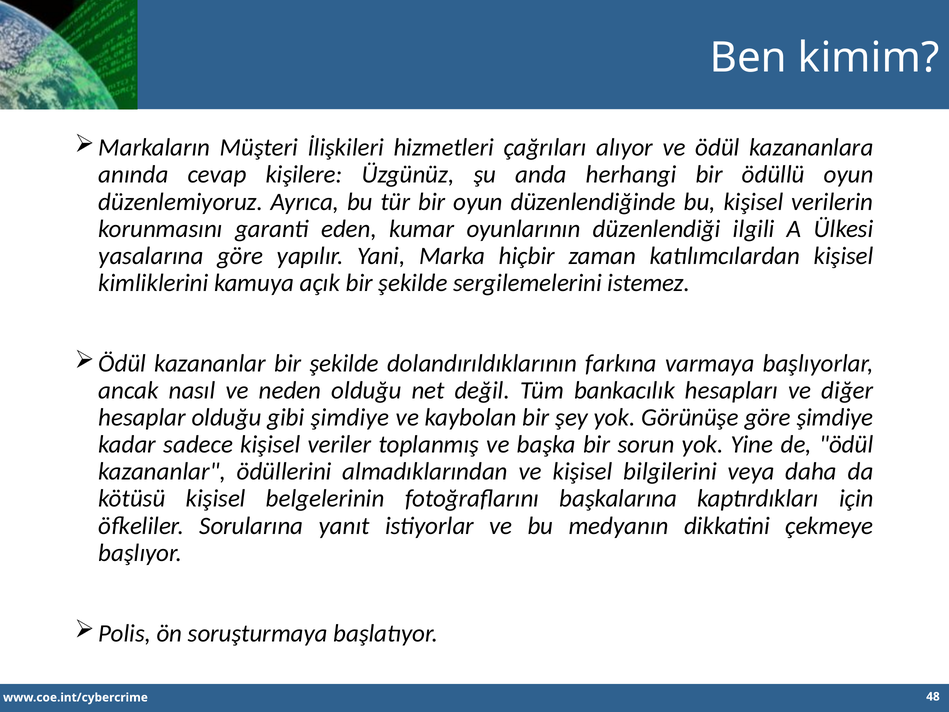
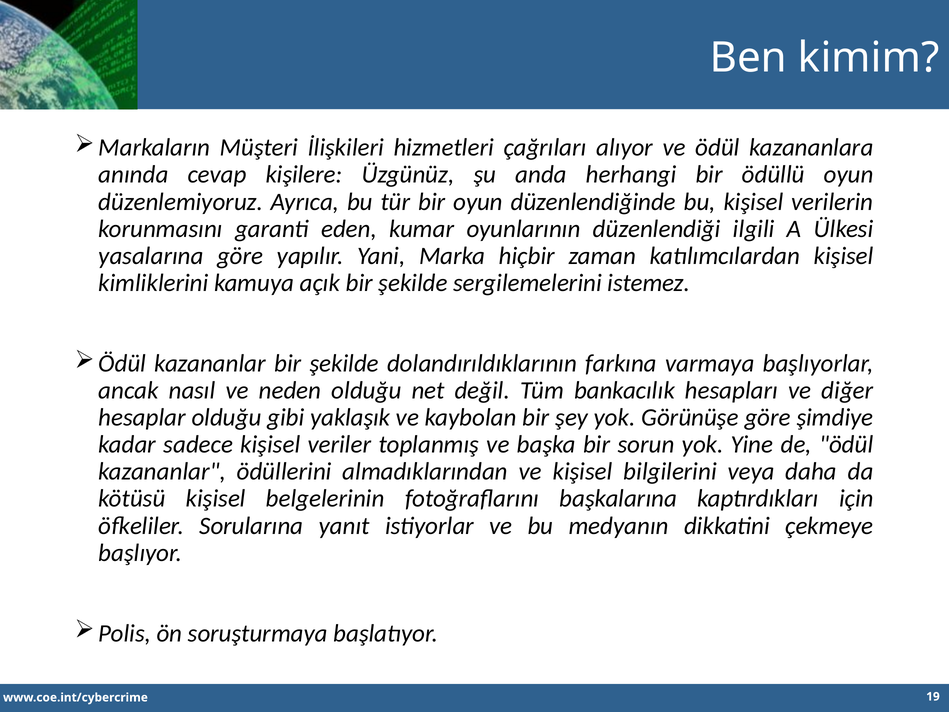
gibi şimdiye: şimdiye -> yaklaşık
48: 48 -> 19
